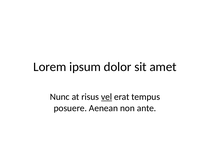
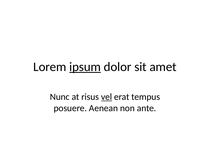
ipsum underline: none -> present
